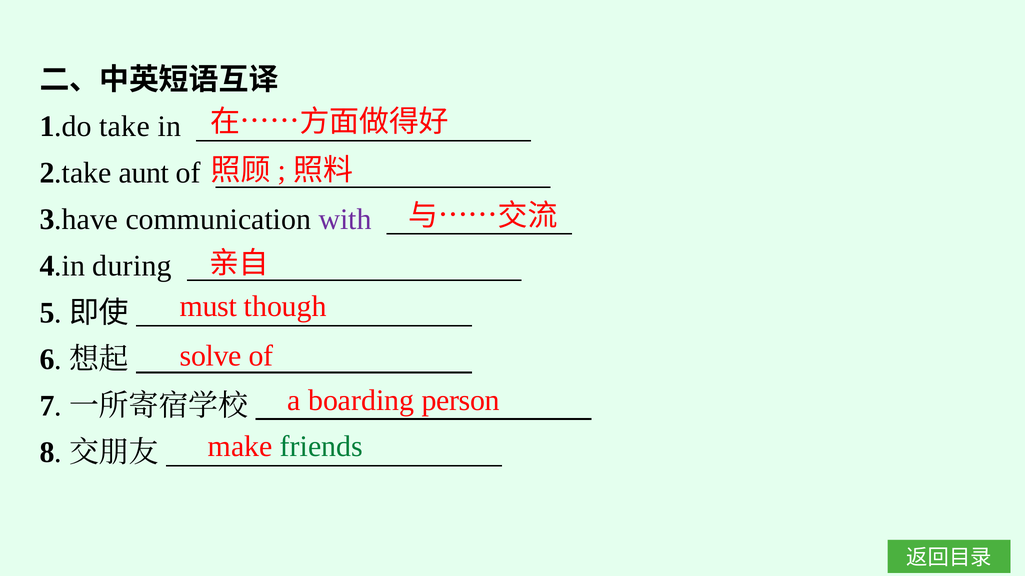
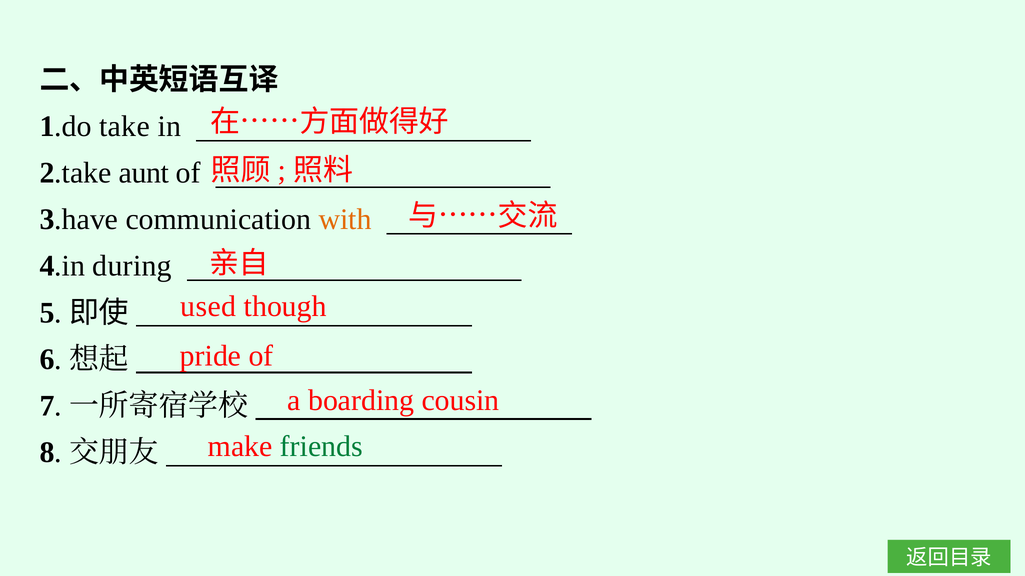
with colour: purple -> orange
must: must -> used
solve: solve -> pride
person: person -> cousin
